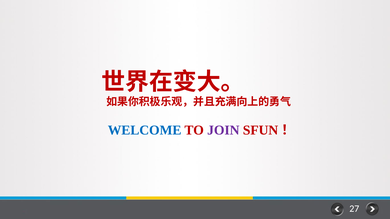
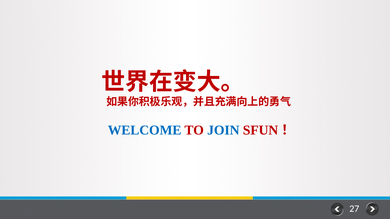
JOIN colour: purple -> blue
